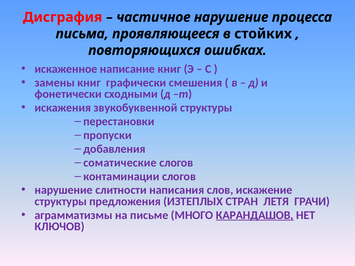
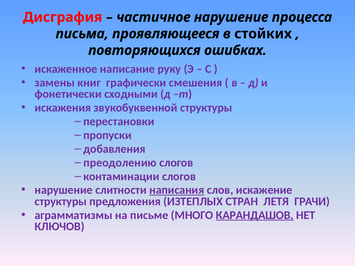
написание книг: книг -> руку
соматические: соматические -> преодолению
написания underline: none -> present
